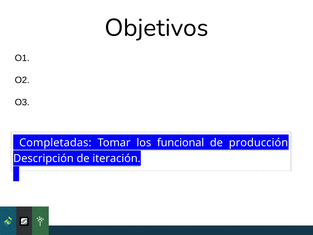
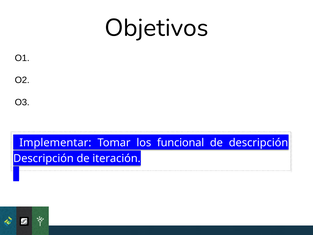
Completadas: Completadas -> Implementar
de producción: producción -> descripción
